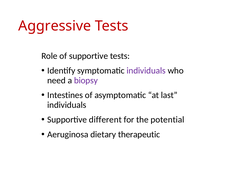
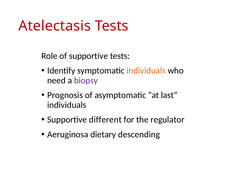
Aggressive: Aggressive -> Atelectasis
individuals at (146, 71) colour: purple -> orange
Intestines: Intestines -> Prognosis
potential: potential -> regulator
therapeutic: therapeutic -> descending
